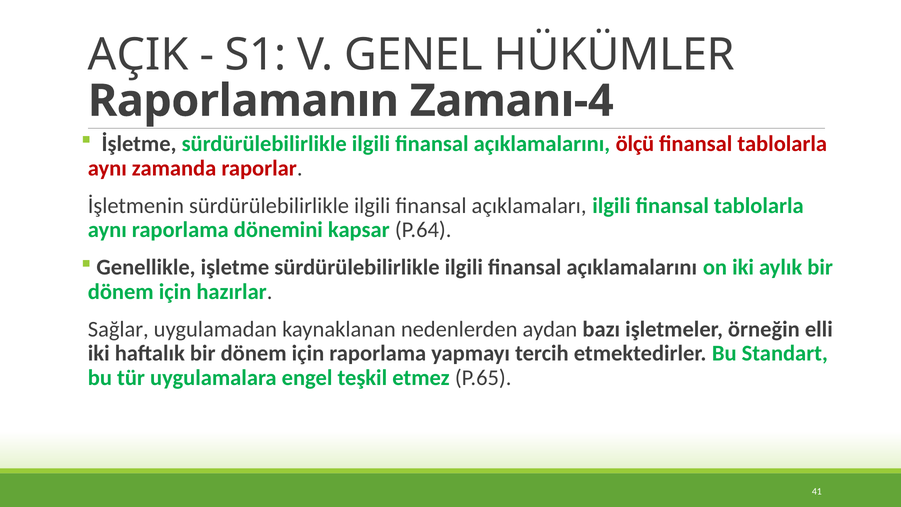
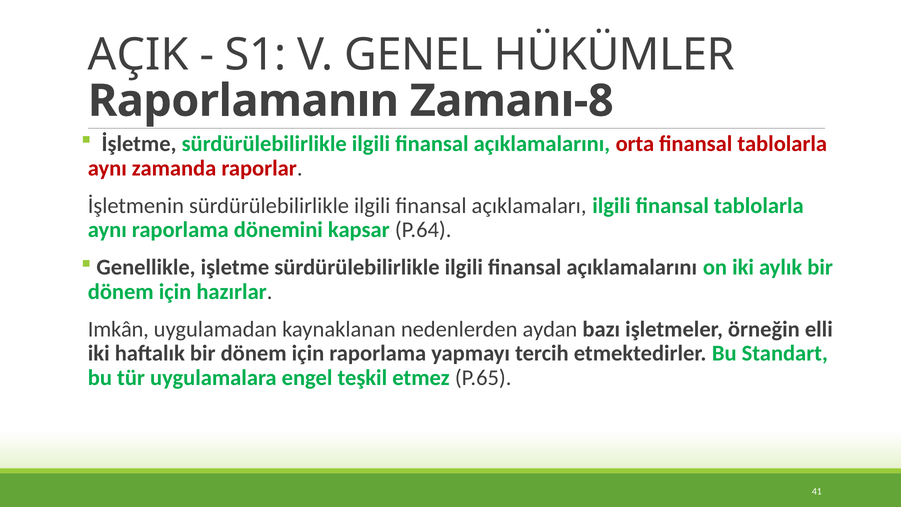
Zamanı-4: Zamanı-4 -> Zamanı-8
ölçü: ölçü -> orta
Sağlar: Sağlar -> Imkân
